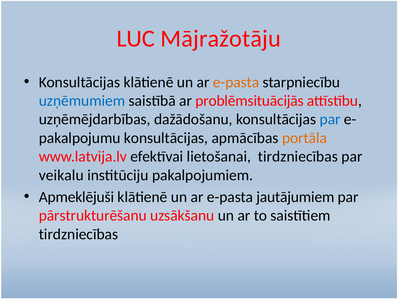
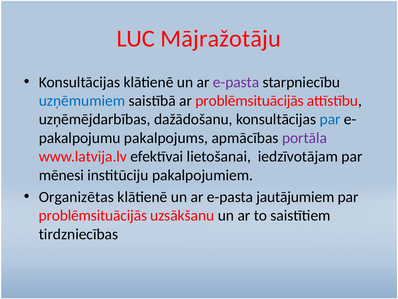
e-pasta at (236, 82) colour: orange -> purple
konsultācijas at (166, 138): konsultācijas -> pakalpojums
portāla colour: orange -> purple
lietošanai tirdzniecības: tirdzniecības -> iedzīvotājam
veikalu: veikalu -> mēnesi
Apmeklējuši: Apmeklējuši -> Organizētas
pārstrukturēšanu at (93, 215): pārstrukturēšanu -> problēmsituācijās
